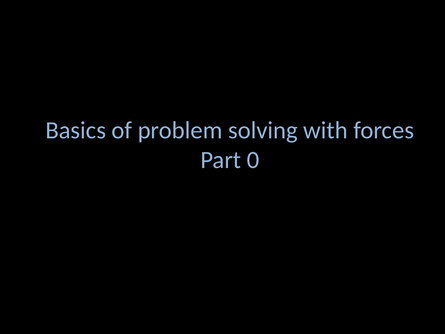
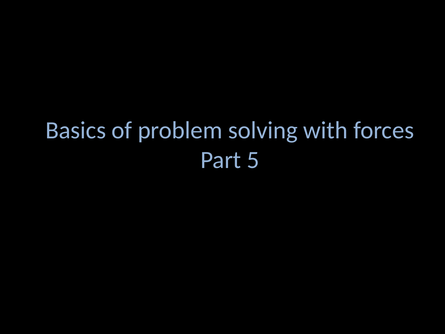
0: 0 -> 5
